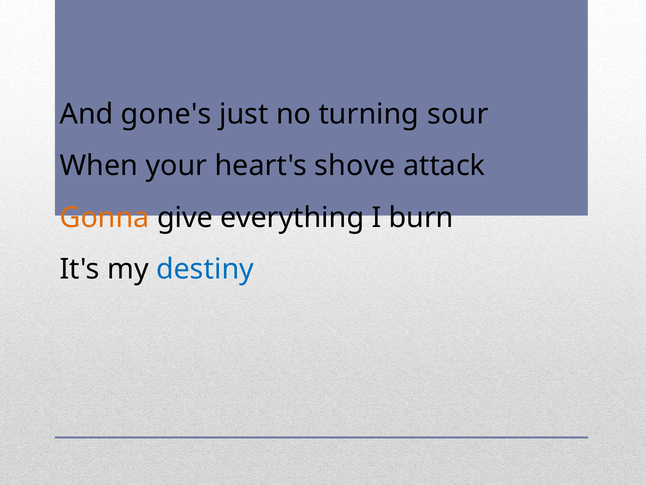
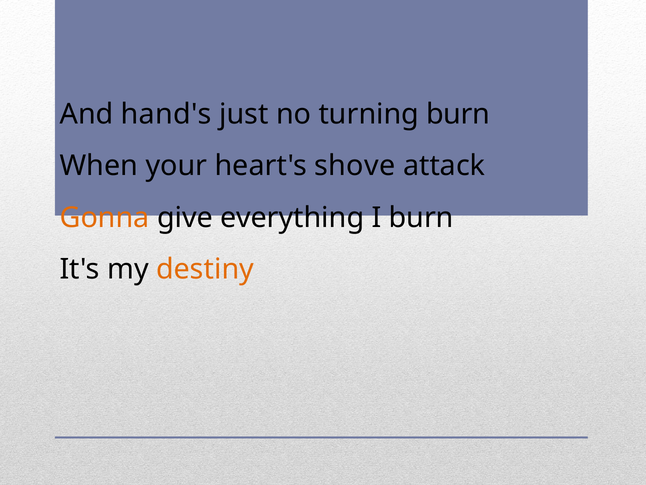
gone's: gone's -> hand's
turning sour: sour -> burn
destiny colour: blue -> orange
